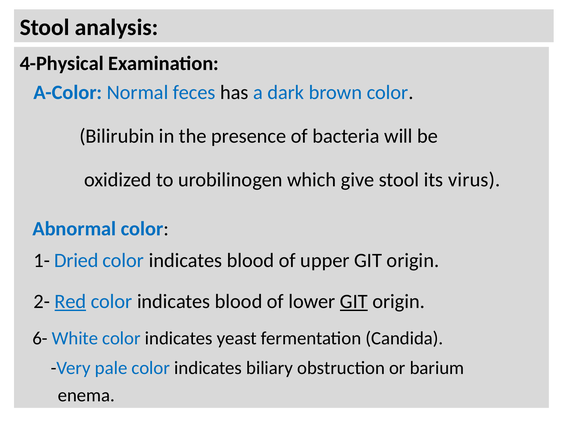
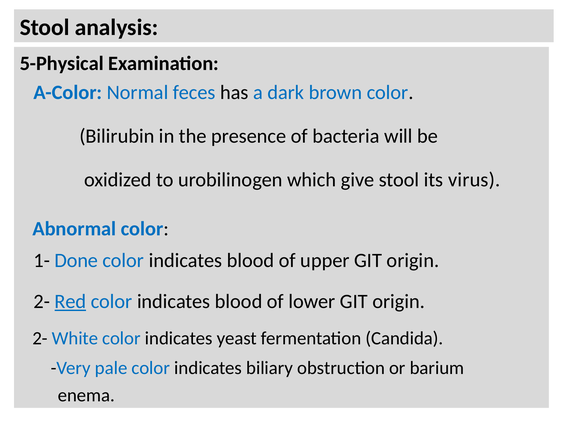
4-Physical: 4-Physical -> 5-Physical
Dried: Dried -> Done
GIT at (354, 302) underline: present -> none
6- at (40, 338): 6- -> 2-
